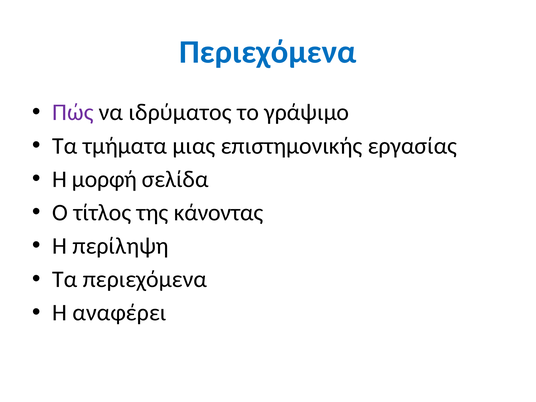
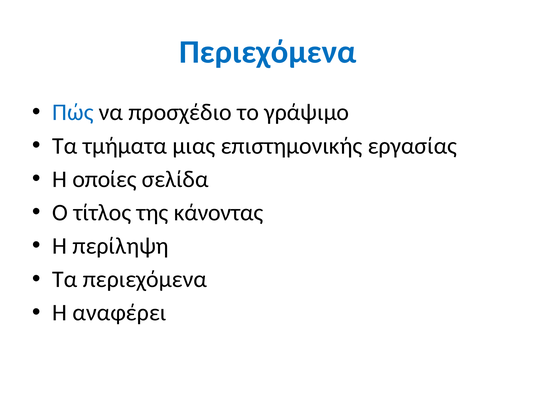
Πώς colour: purple -> blue
ιδρύματος: ιδρύματος -> προσχέδιο
μορφή: μορφή -> οποίες
